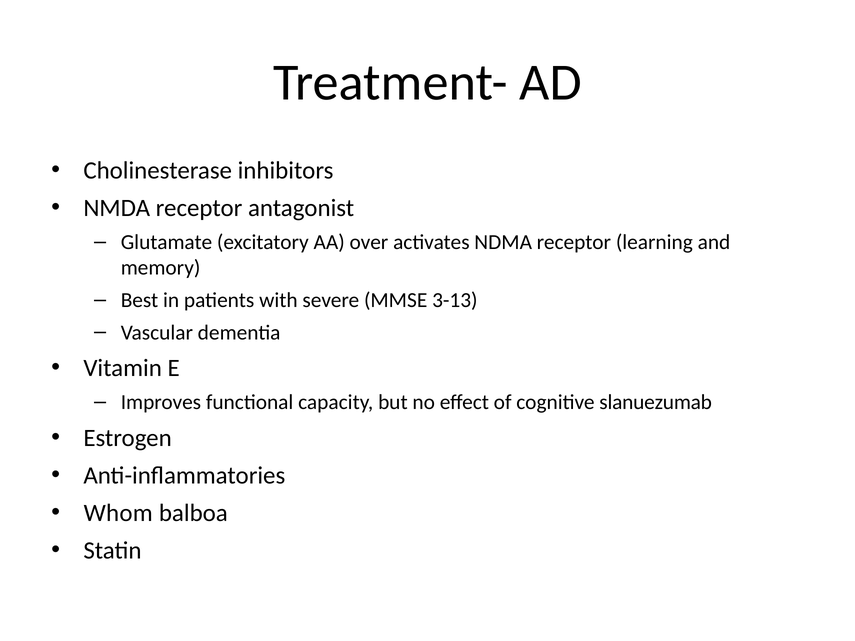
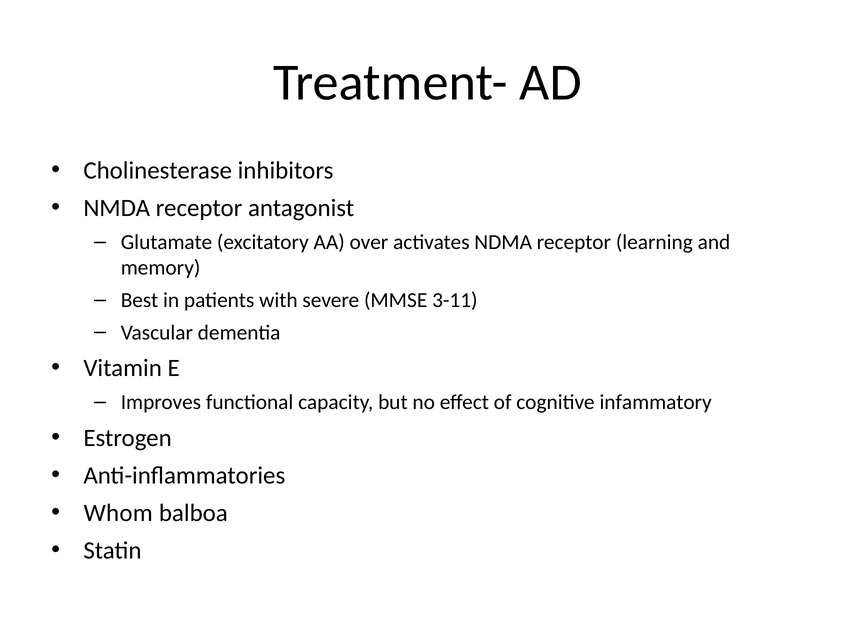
3-13: 3-13 -> 3-11
slanuezumab: slanuezumab -> infammatory
